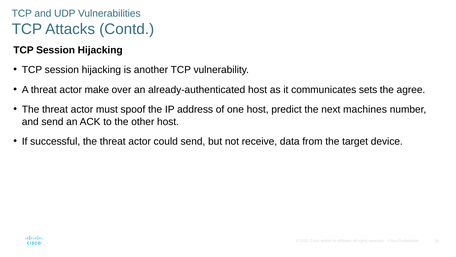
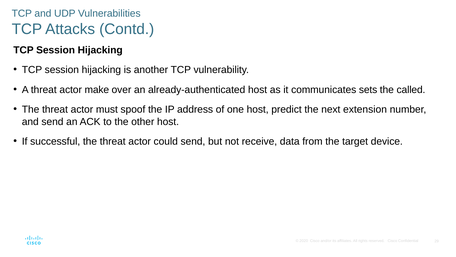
agree: agree -> called
machines: machines -> extension
